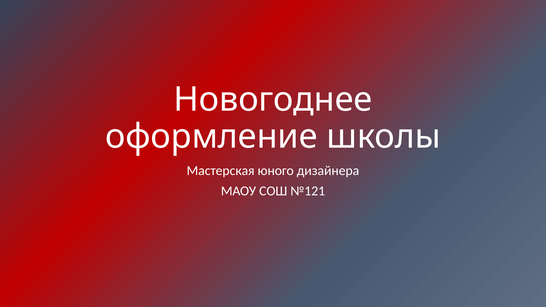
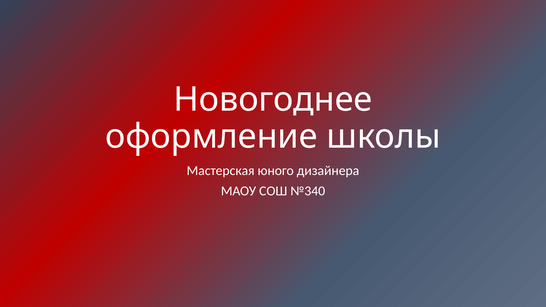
№121: №121 -> №340
